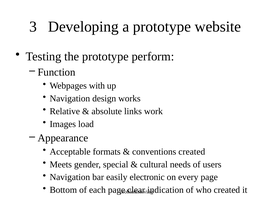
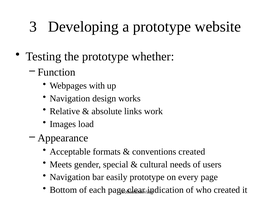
perform: perform -> whether
easily electronic: electronic -> prototype
